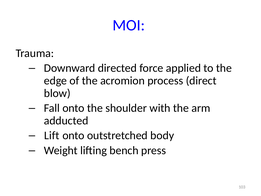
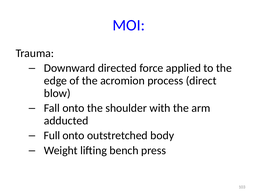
Lift: Lift -> Full
